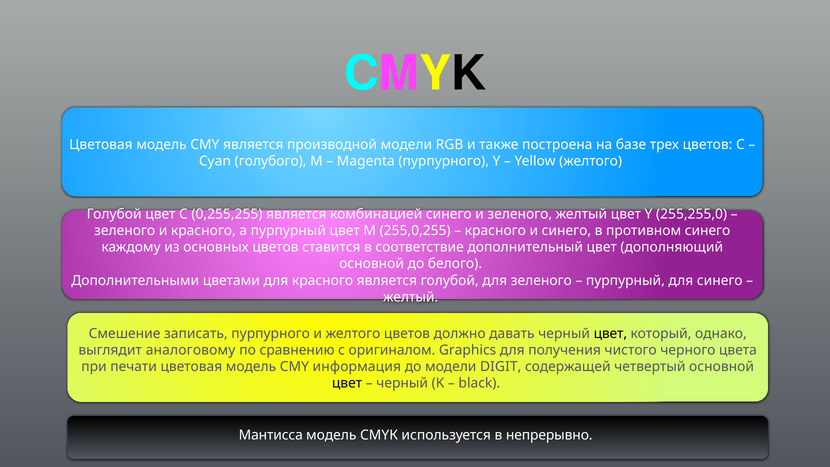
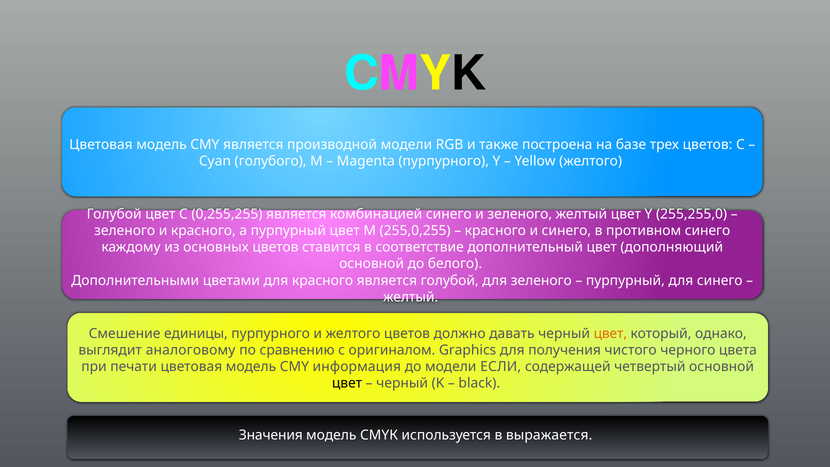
записать: записать -> единицы
цвет at (610, 333) colour: black -> orange
DIGIT: DIGIT -> ЕСЛИ
Мантисса: Мантисса -> Значения
непрерывно: непрерывно -> выражается
